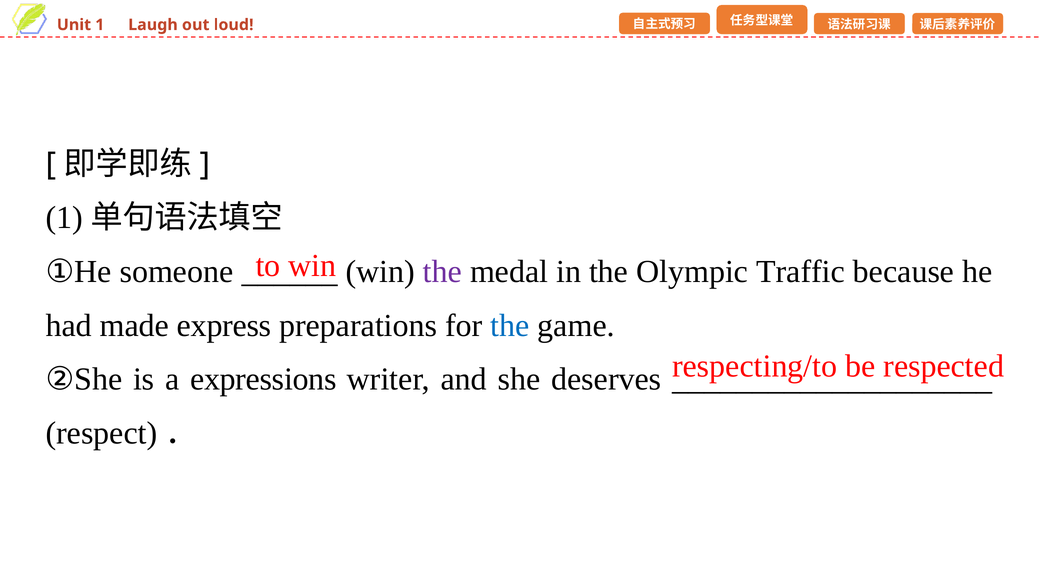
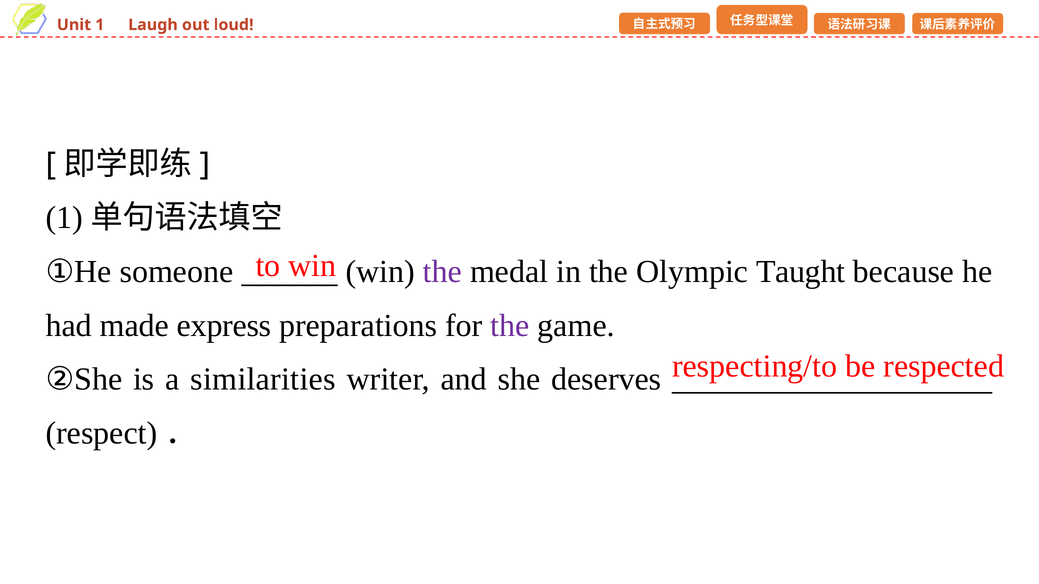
Traffic: Traffic -> Taught
the at (510, 326) colour: blue -> purple
expressions: expressions -> similarities
